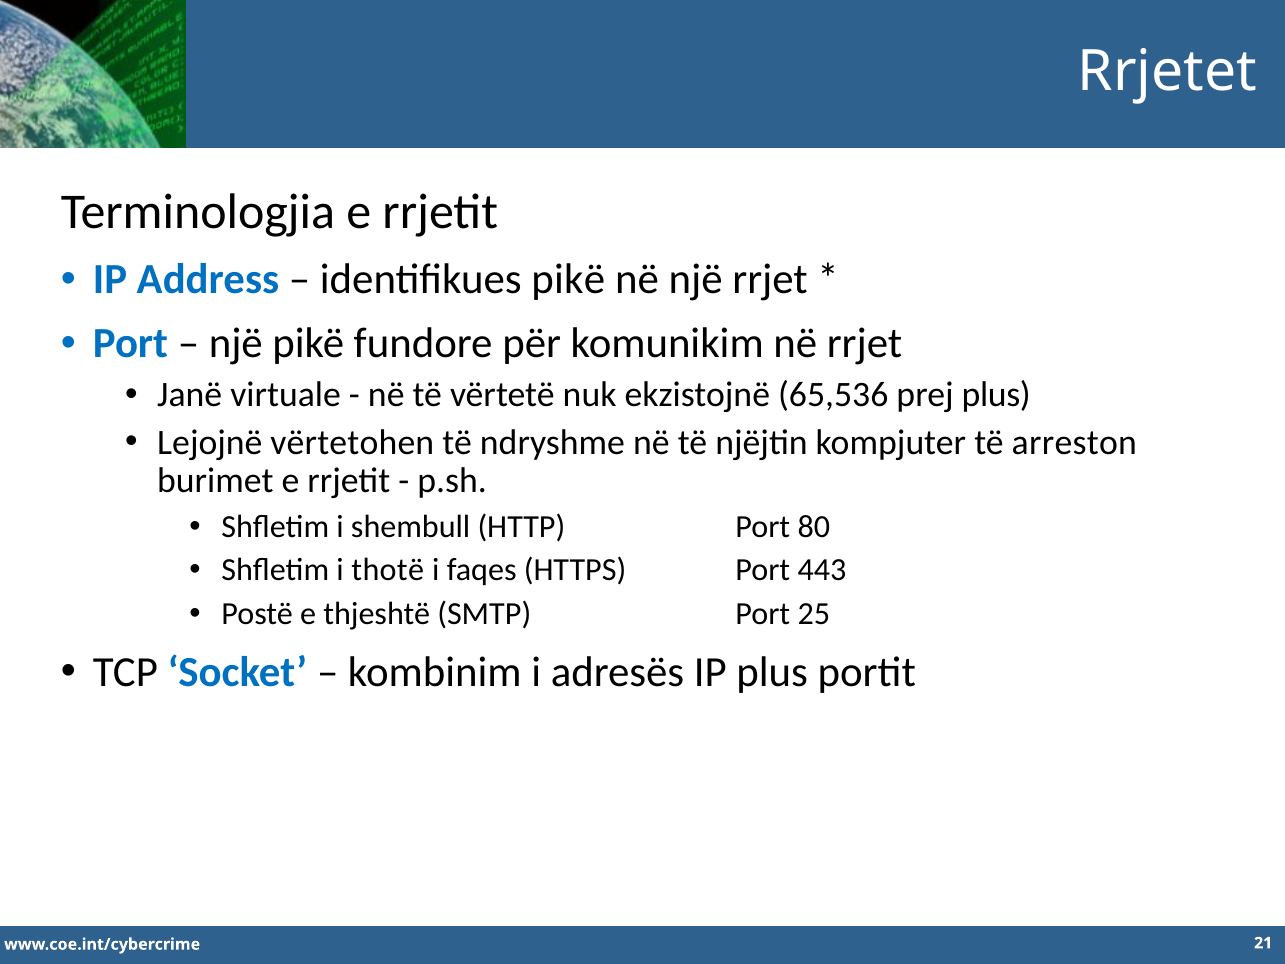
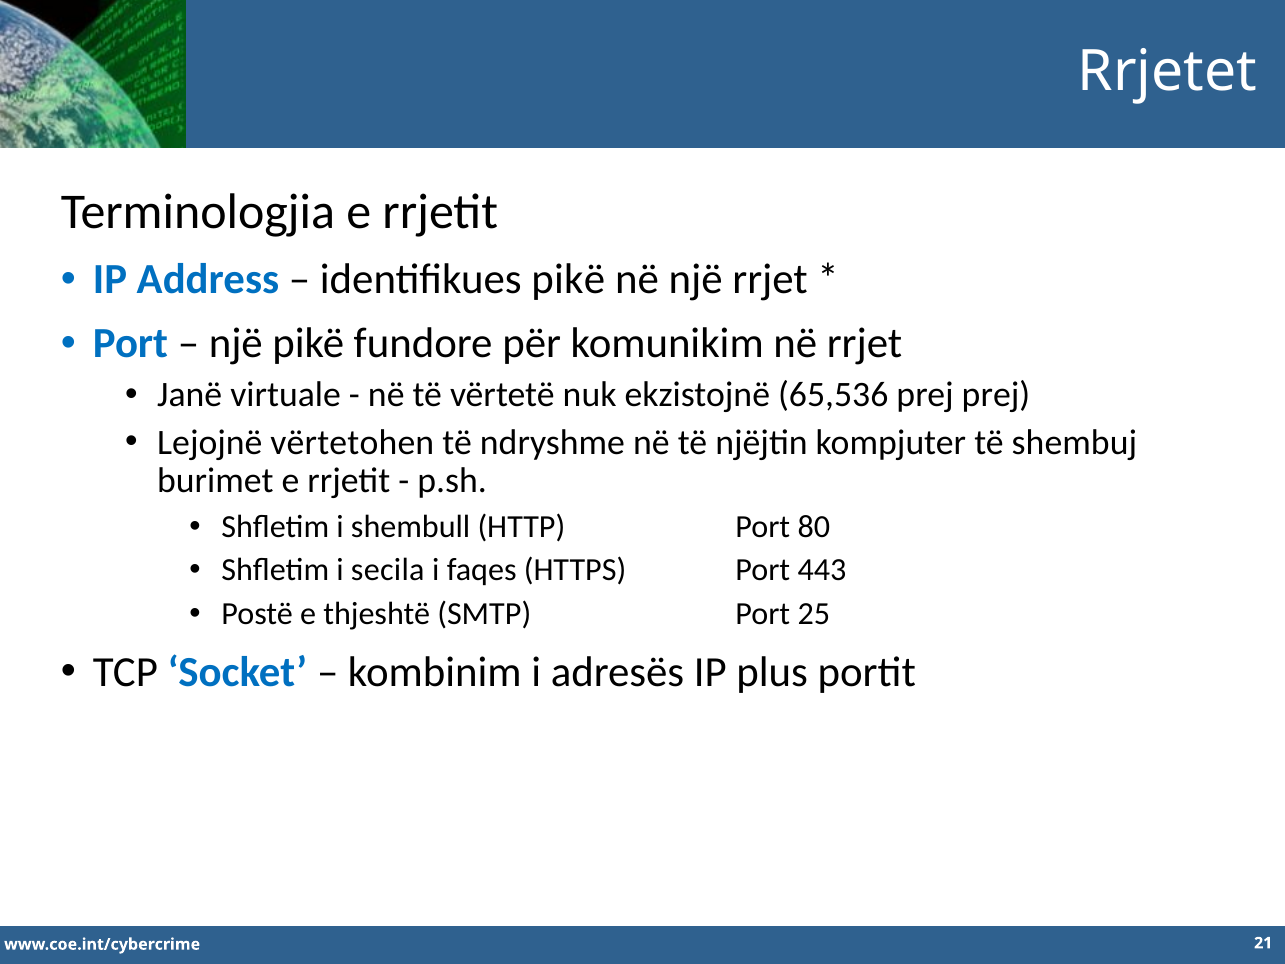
prej plus: plus -> prej
arreston: arreston -> shembuj
thotë: thotë -> secila
